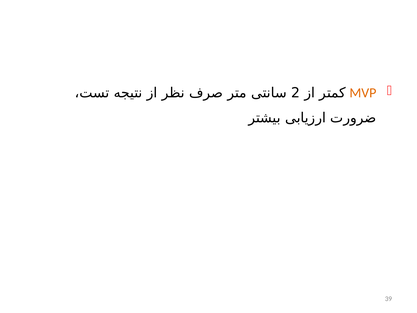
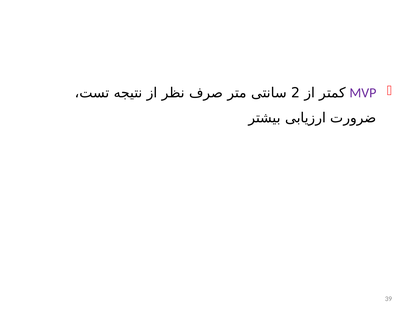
MVP colour: orange -> purple
